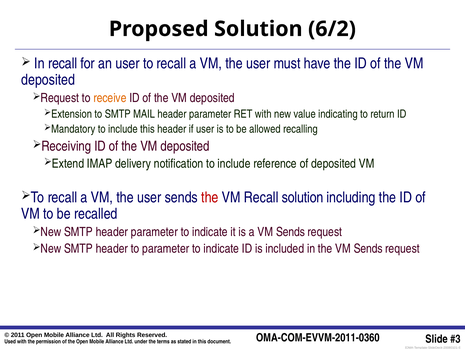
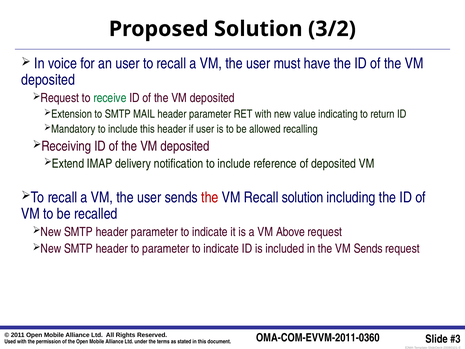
6/2: 6/2 -> 3/2
In recall: recall -> voice
receive colour: orange -> green
a VM Sends: Sends -> Above
